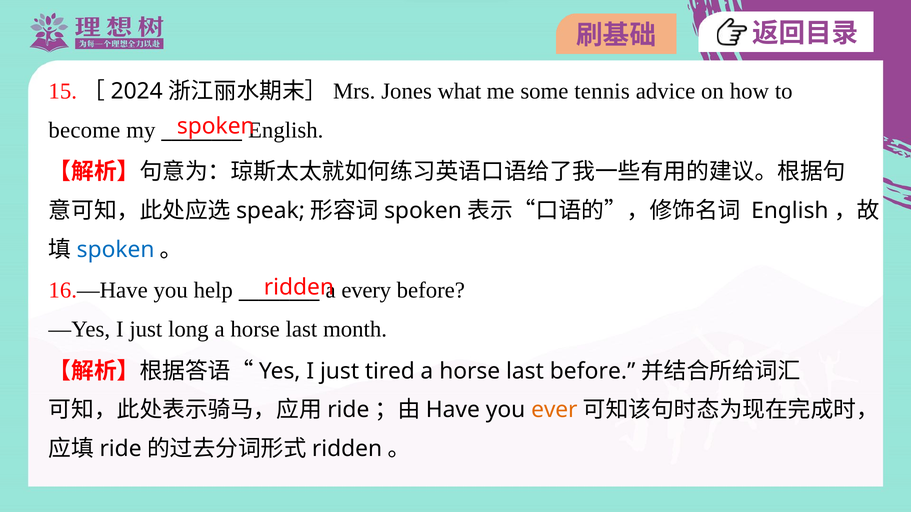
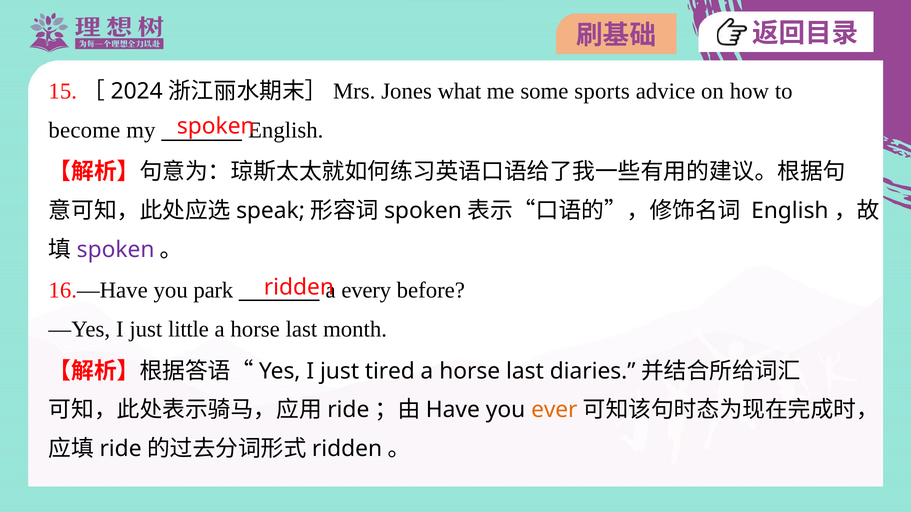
tennis: tennis -> sports
spoken at (116, 250) colour: blue -> purple
help: help -> park
long: long -> little
last before: before -> diaries
